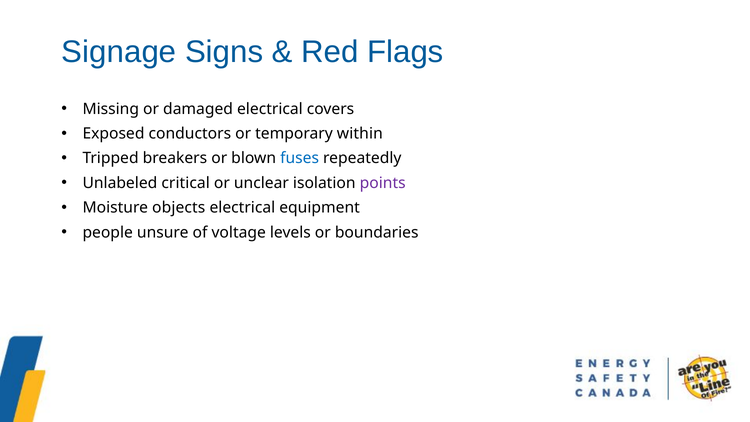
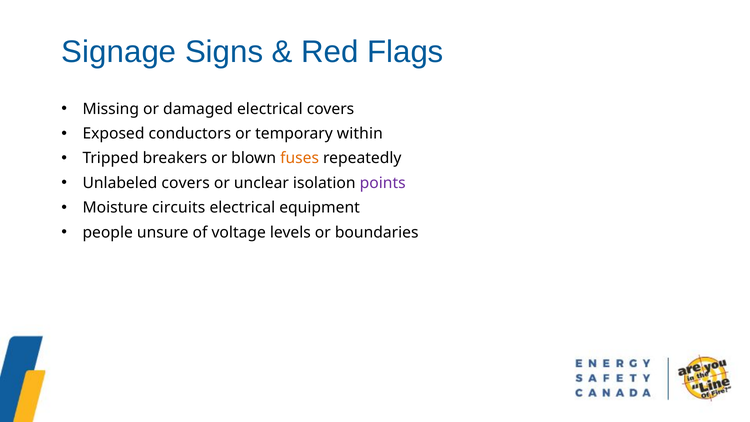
fuses colour: blue -> orange
Unlabeled critical: critical -> covers
objects: objects -> circuits
